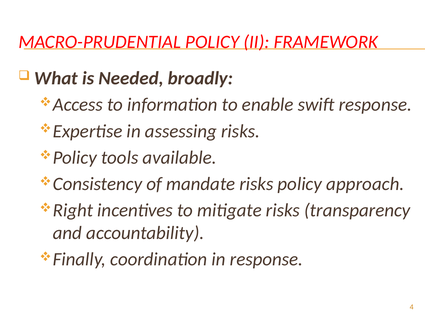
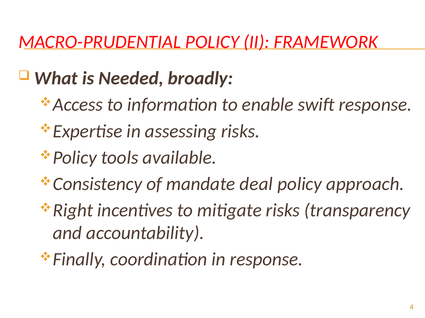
mandate risks: risks -> deal
